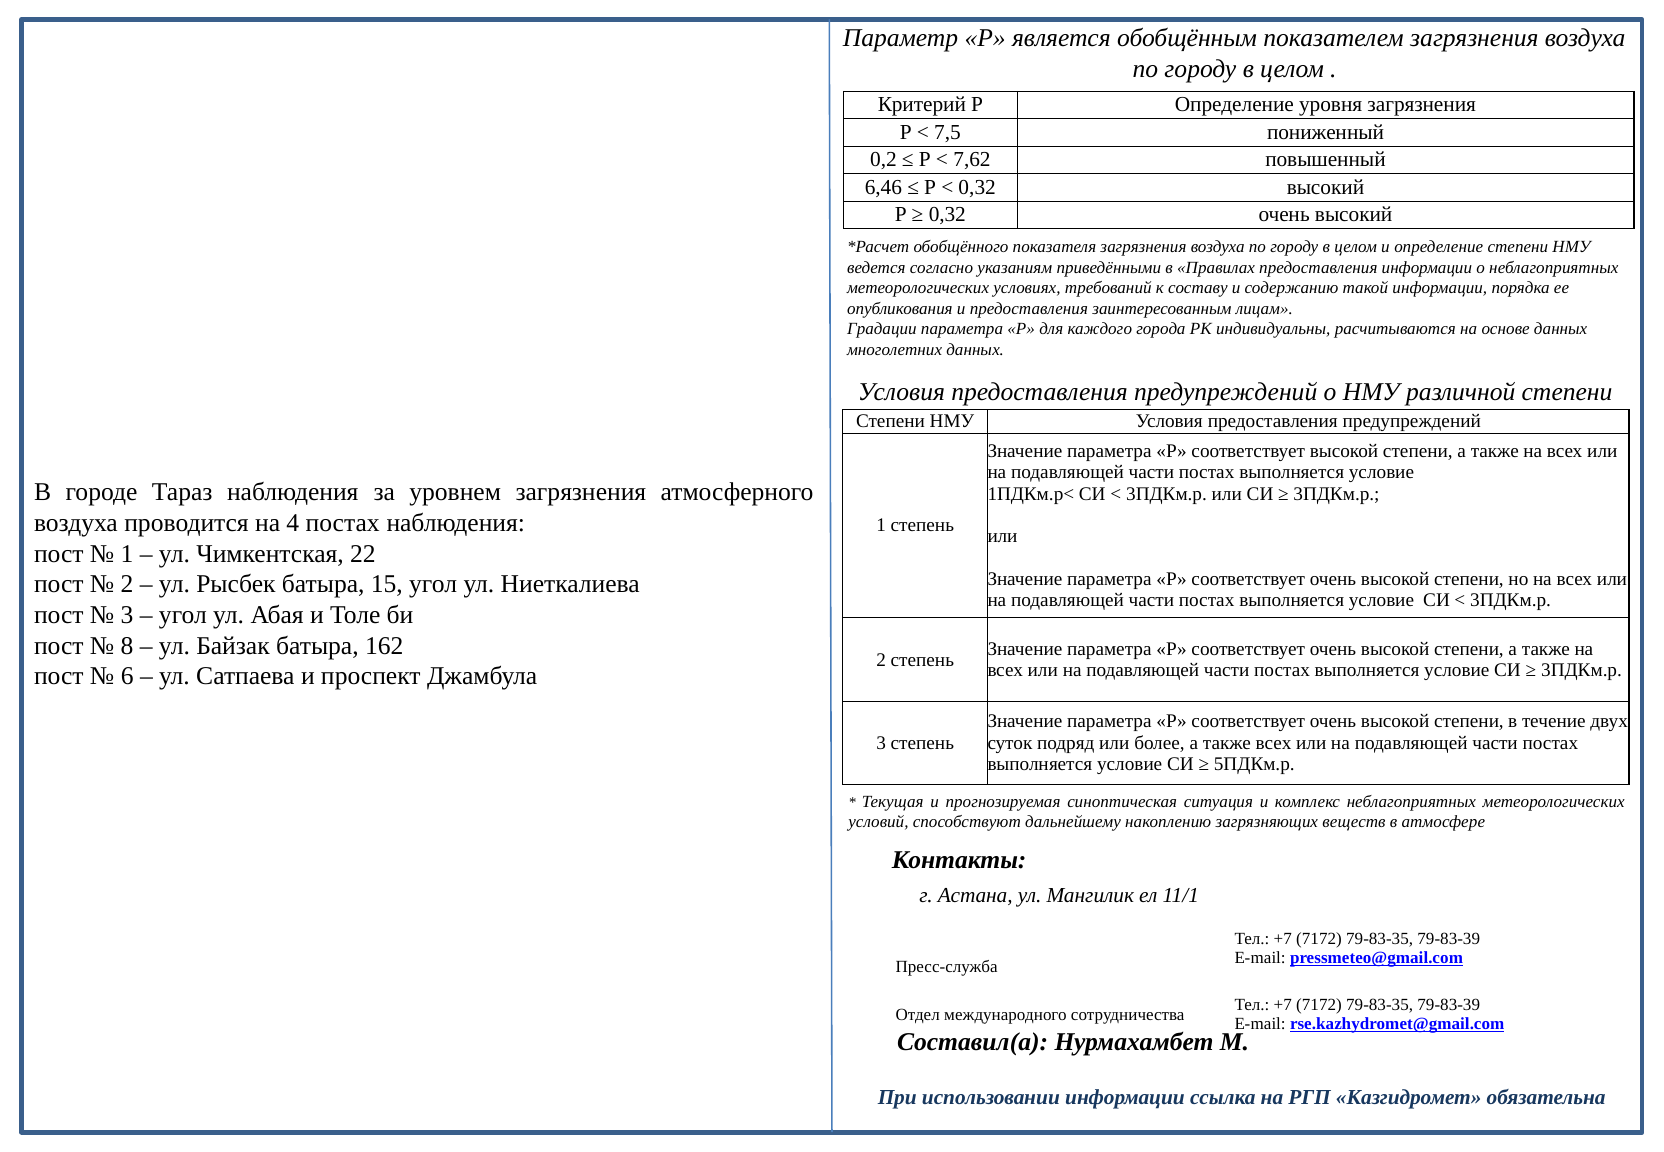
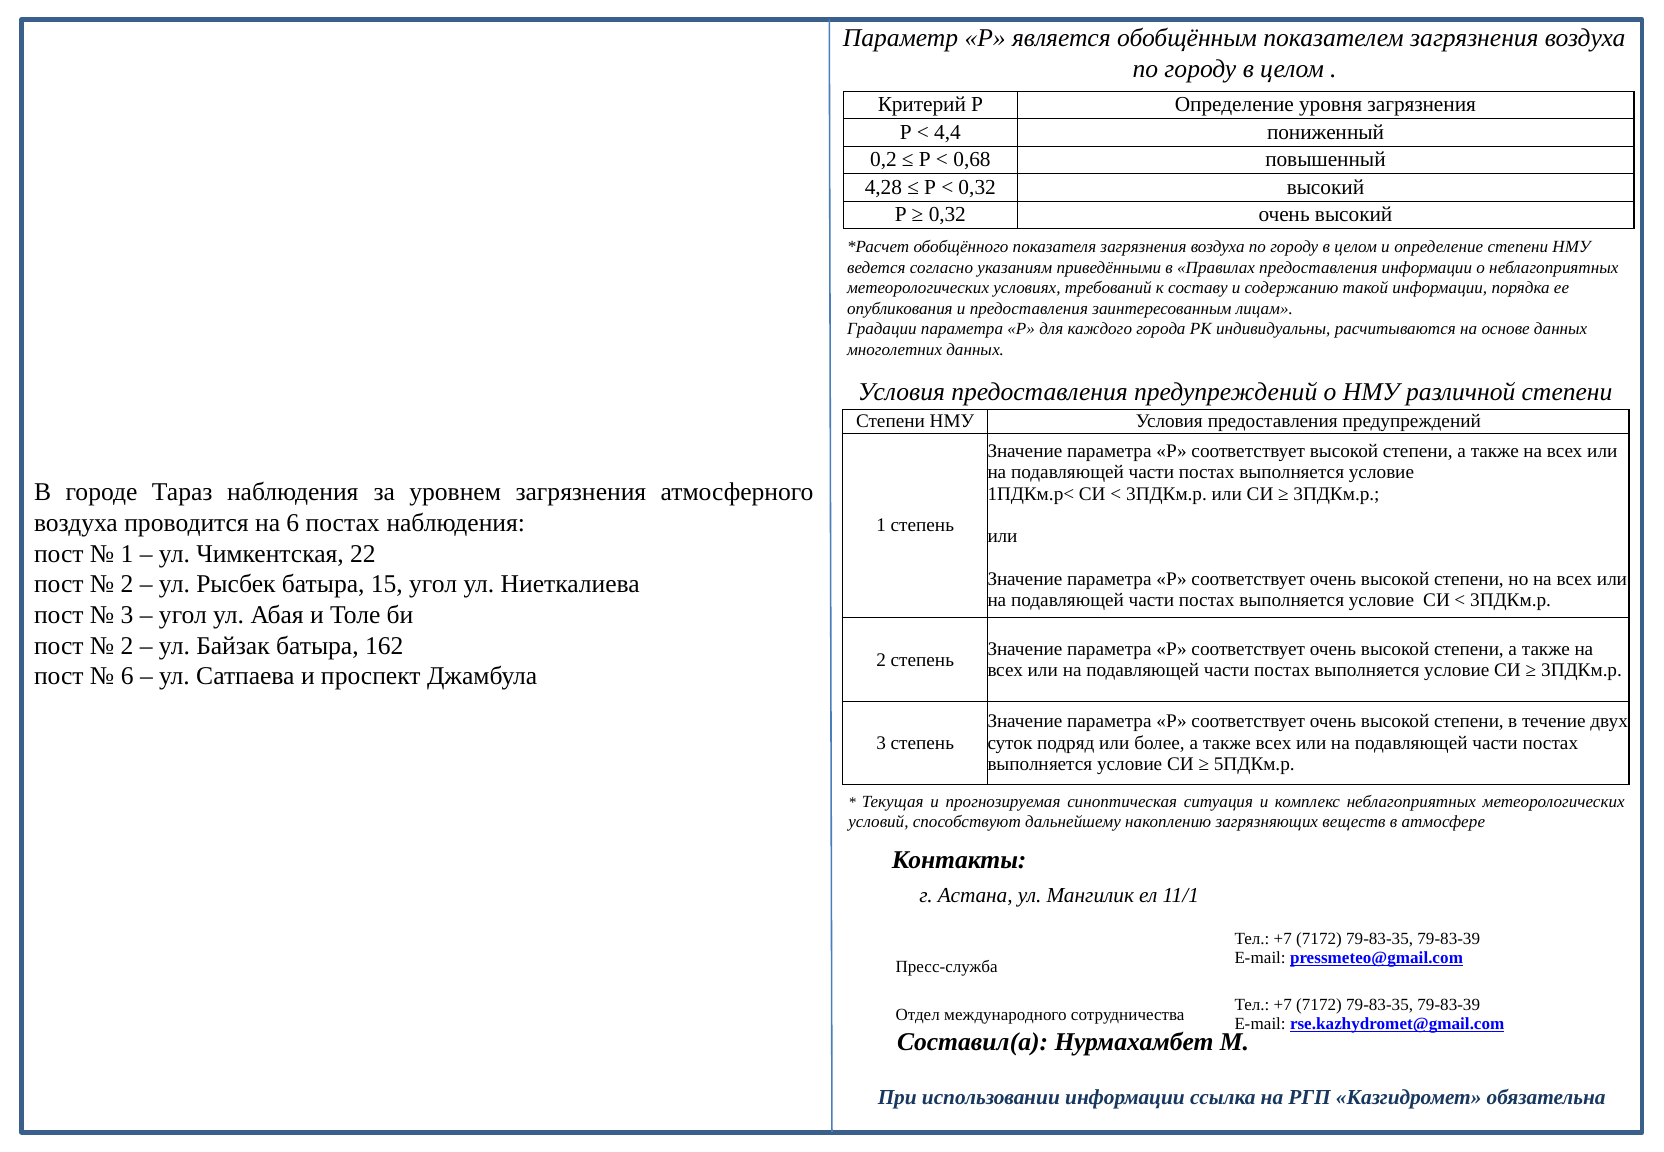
7,5: 7,5 -> 4,4
7,62: 7,62 -> 0,68
6,46: 6,46 -> 4,28
на 4: 4 -> 6
8 at (127, 646): 8 -> 2
